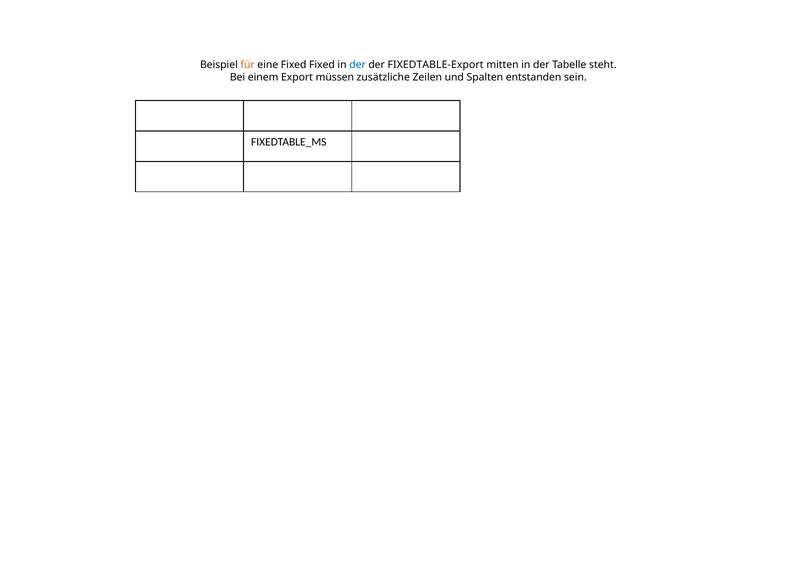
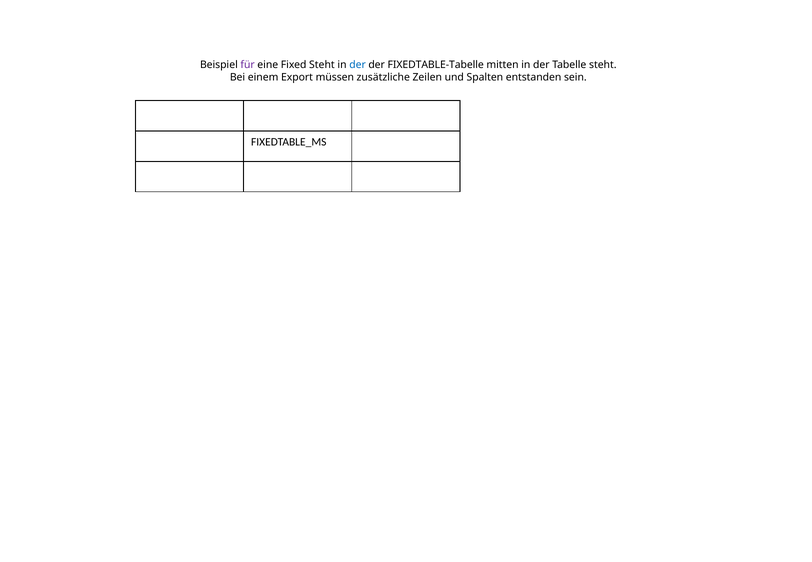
für colour: orange -> purple
Fixed Fixed: Fixed -> Steht
FIXEDTABLE-Export: FIXEDTABLE-Export -> FIXEDTABLE-Tabelle
